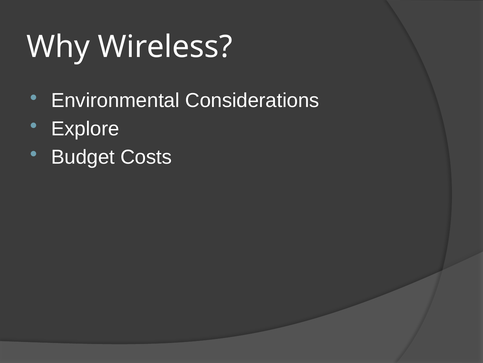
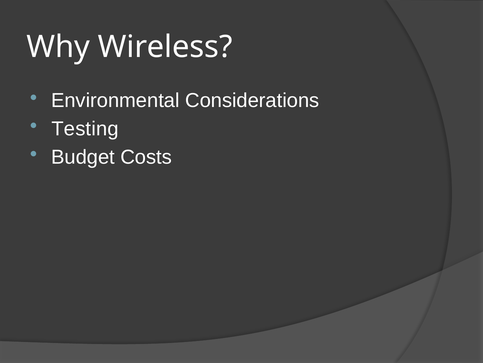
Explore: Explore -> Testing
